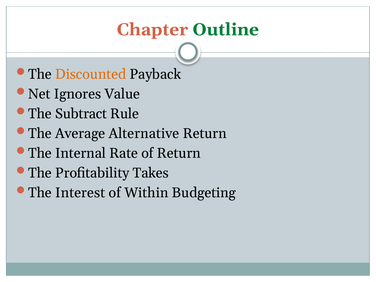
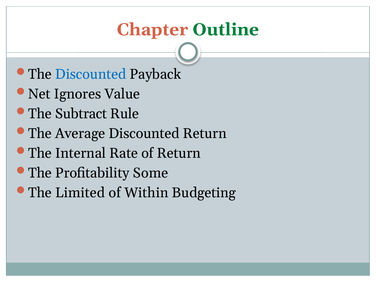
Discounted at (91, 74) colour: orange -> blue
Average Alternative: Alternative -> Discounted
Takes: Takes -> Some
Interest: Interest -> Limited
